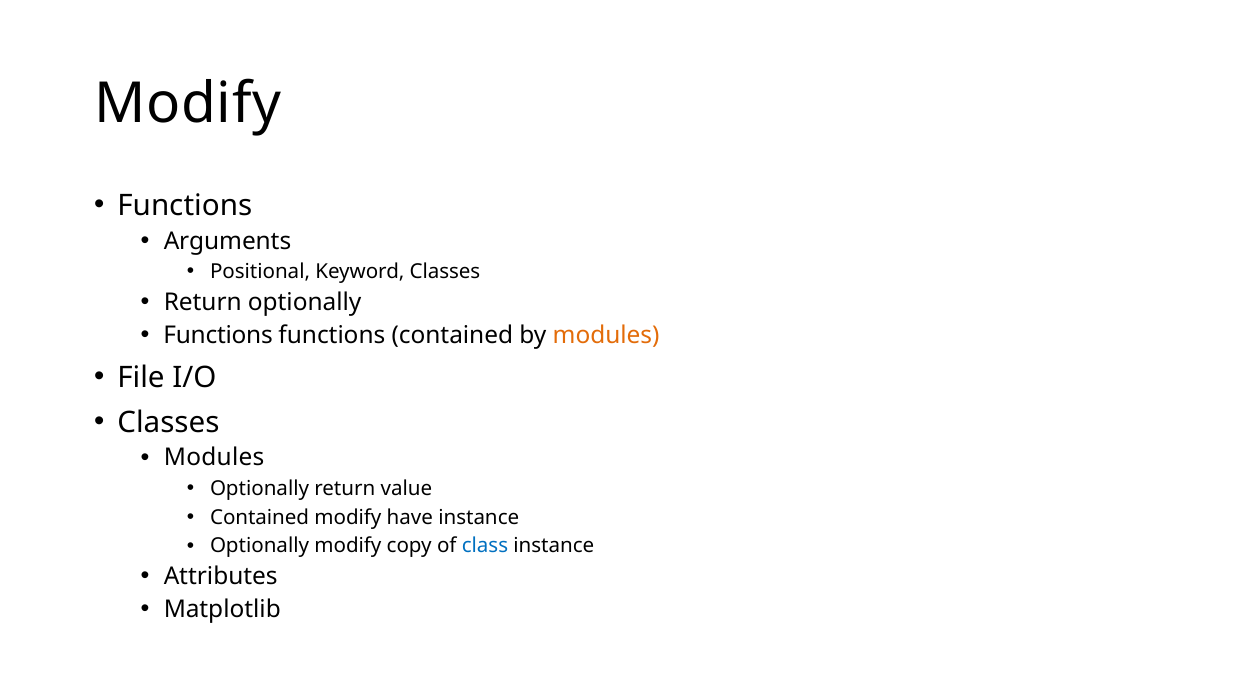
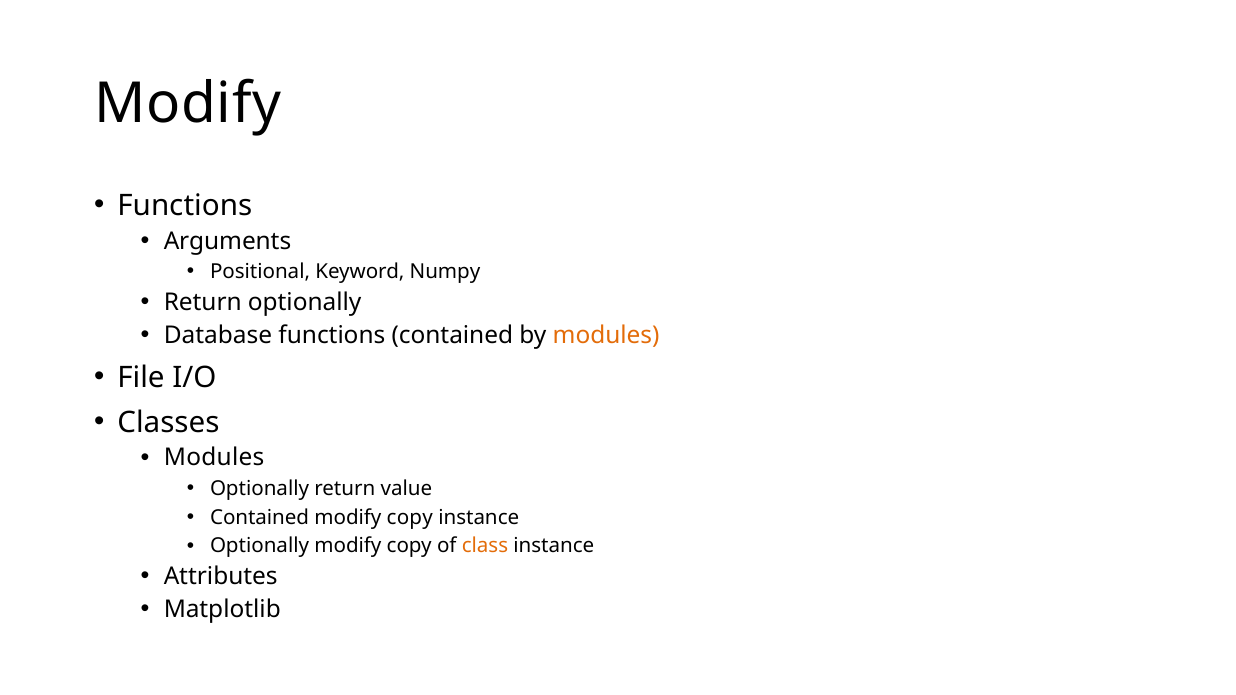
Keyword Classes: Classes -> Numpy
Functions at (218, 336): Functions -> Database
have at (410, 517): have -> copy
class colour: blue -> orange
